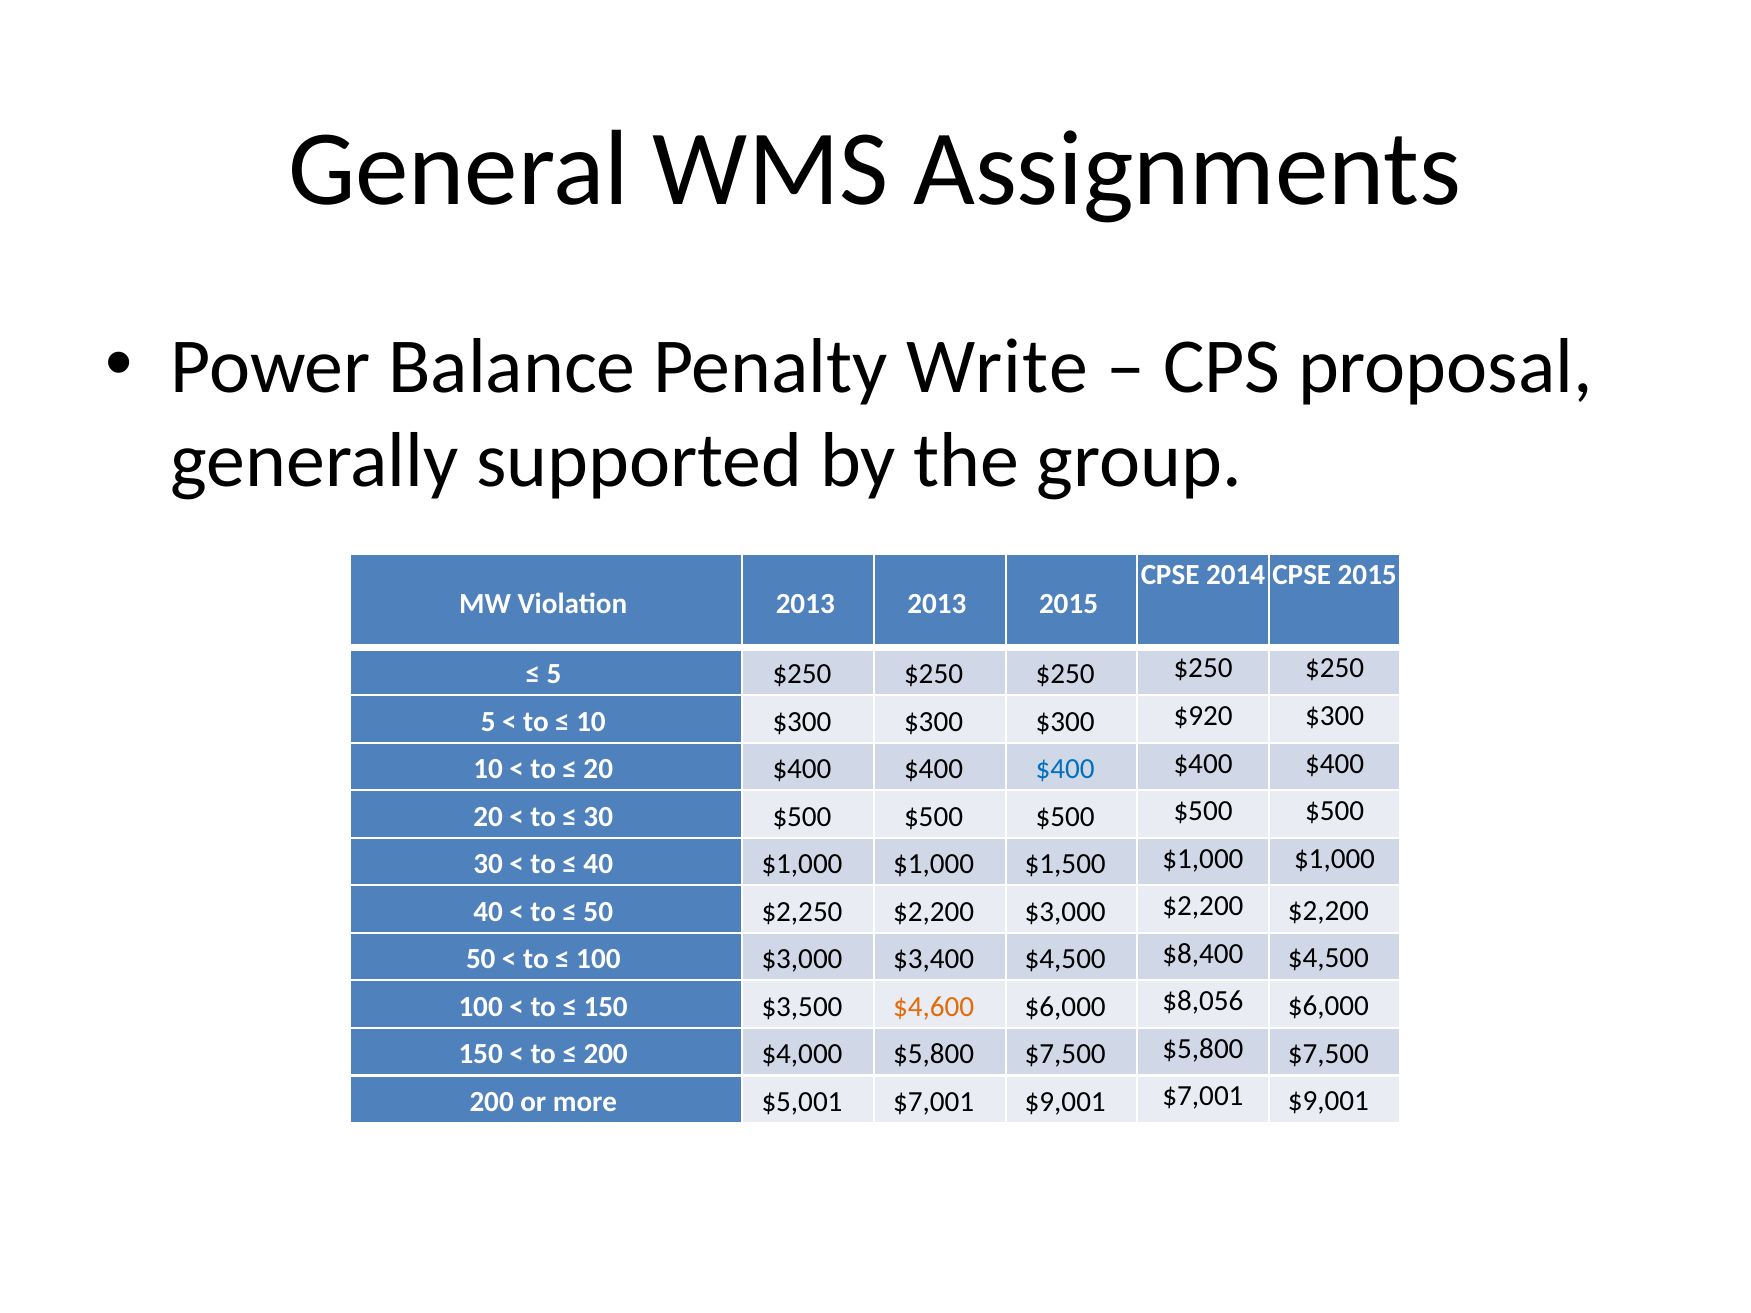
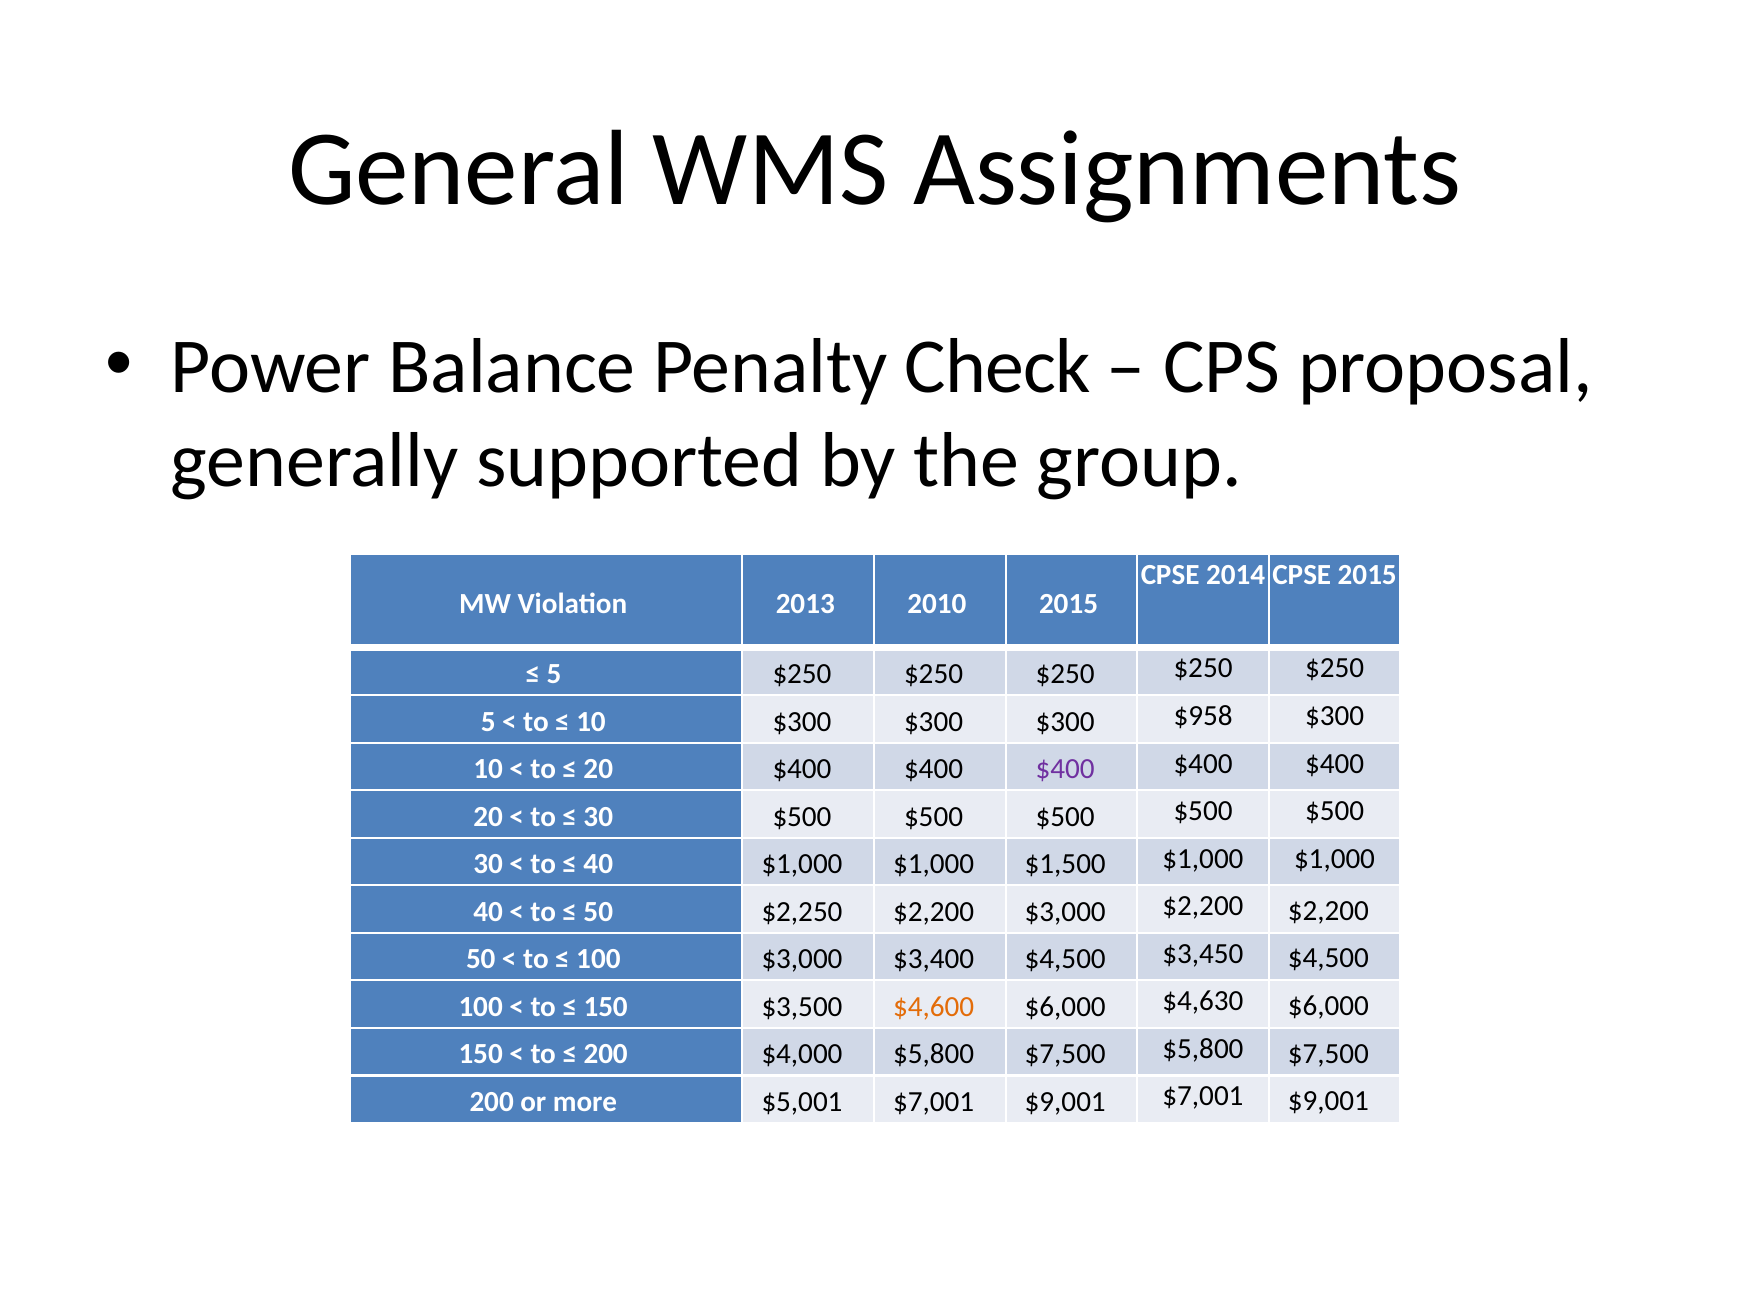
Write: Write -> Check
2013 2013: 2013 -> 2010
$920: $920 -> $958
$400 at (1065, 769) colour: blue -> purple
$8,400: $8,400 -> $3,450
$8,056: $8,056 -> $4,630
